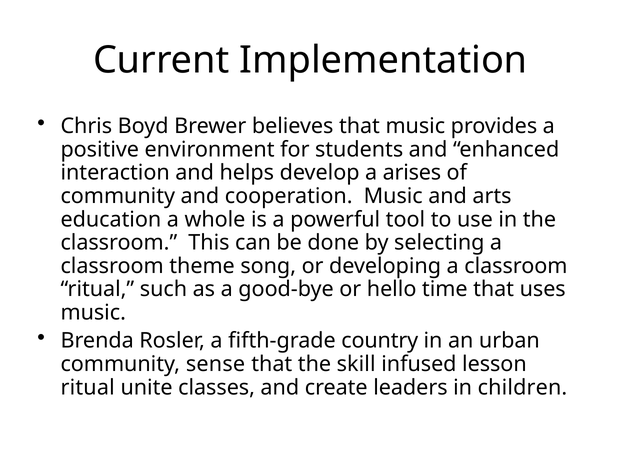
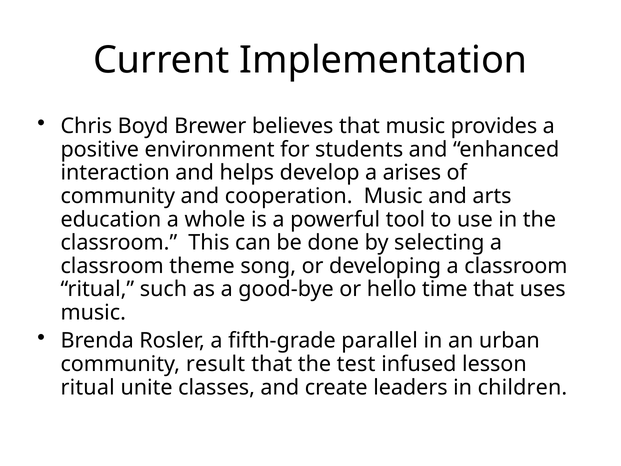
country: country -> parallel
sense: sense -> result
skill: skill -> test
